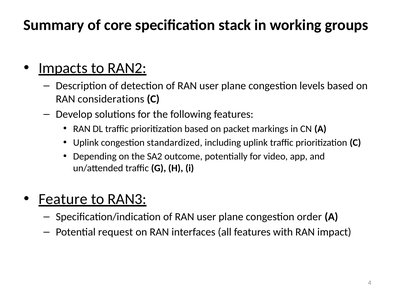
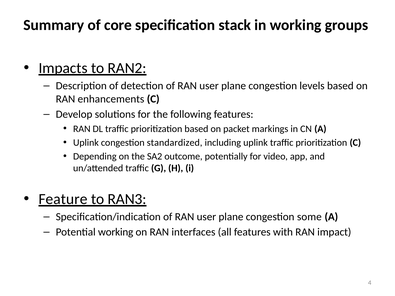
considerations: considerations -> enhancements
order: order -> some
Potential request: request -> working
